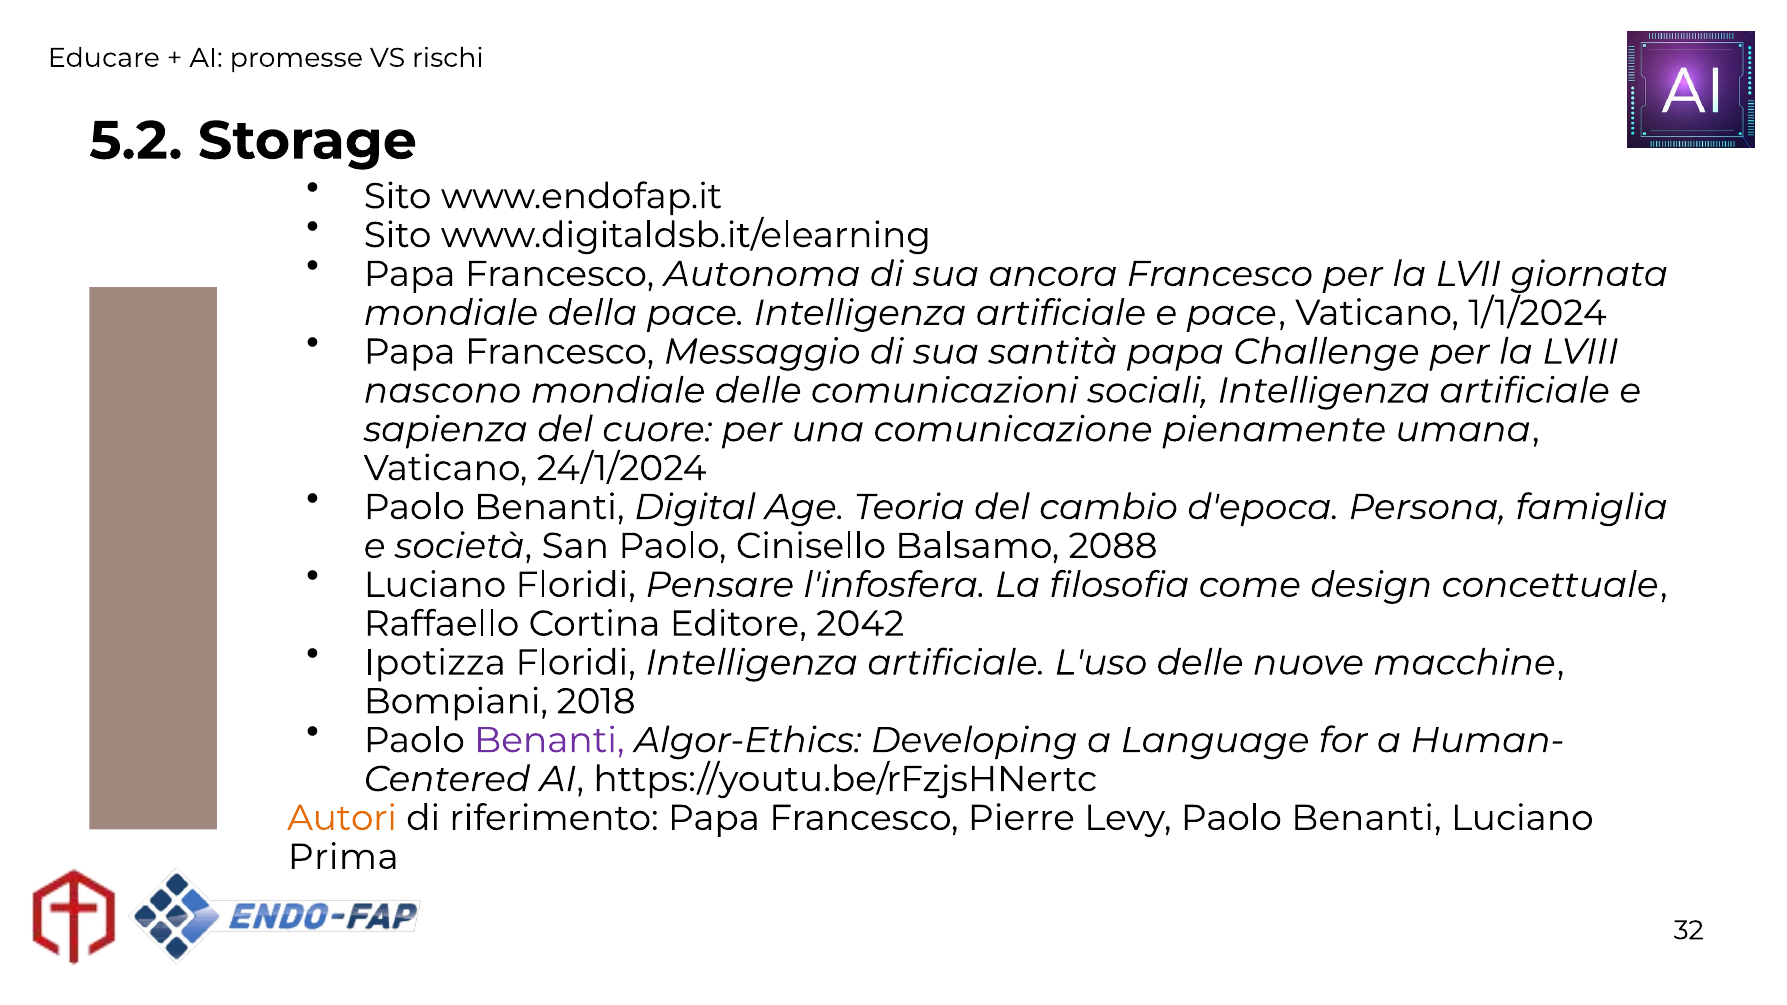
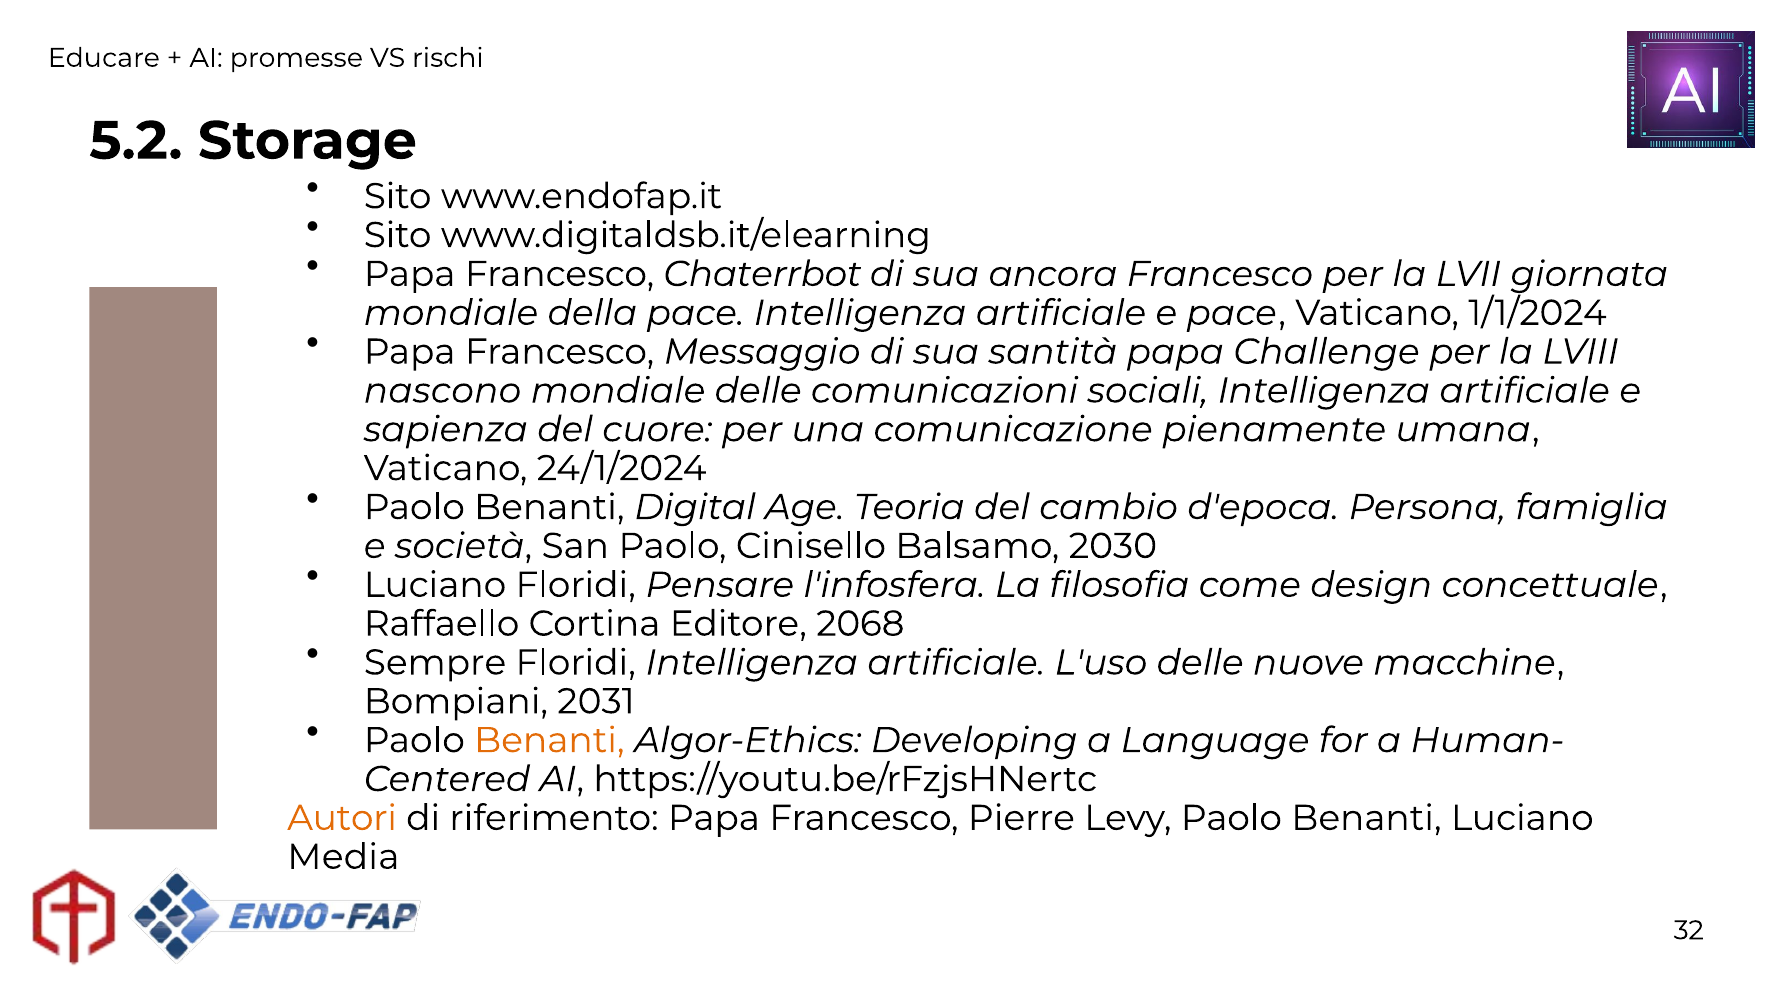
Autonoma: Autonoma -> Chaterrbot
2088: 2088 -> 2030
2042: 2042 -> 2068
Ipotizza: Ipotizza -> Sempre
2018: 2018 -> 2031
Benanti at (549, 741) colour: purple -> orange
Prima: Prima -> Media
